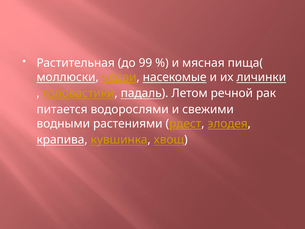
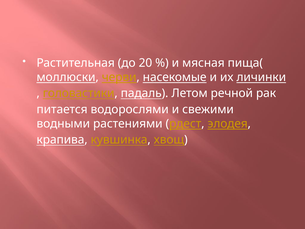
99: 99 -> 20
